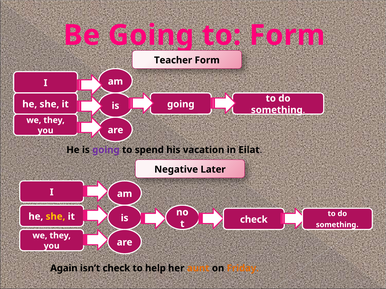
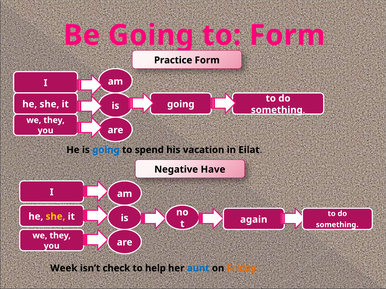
Teacher: Teacher -> Practice
going at (106, 150) colour: purple -> blue
Later: Later -> Have
check at (254, 220): check -> again
Again: Again -> Week
aunt colour: orange -> blue
